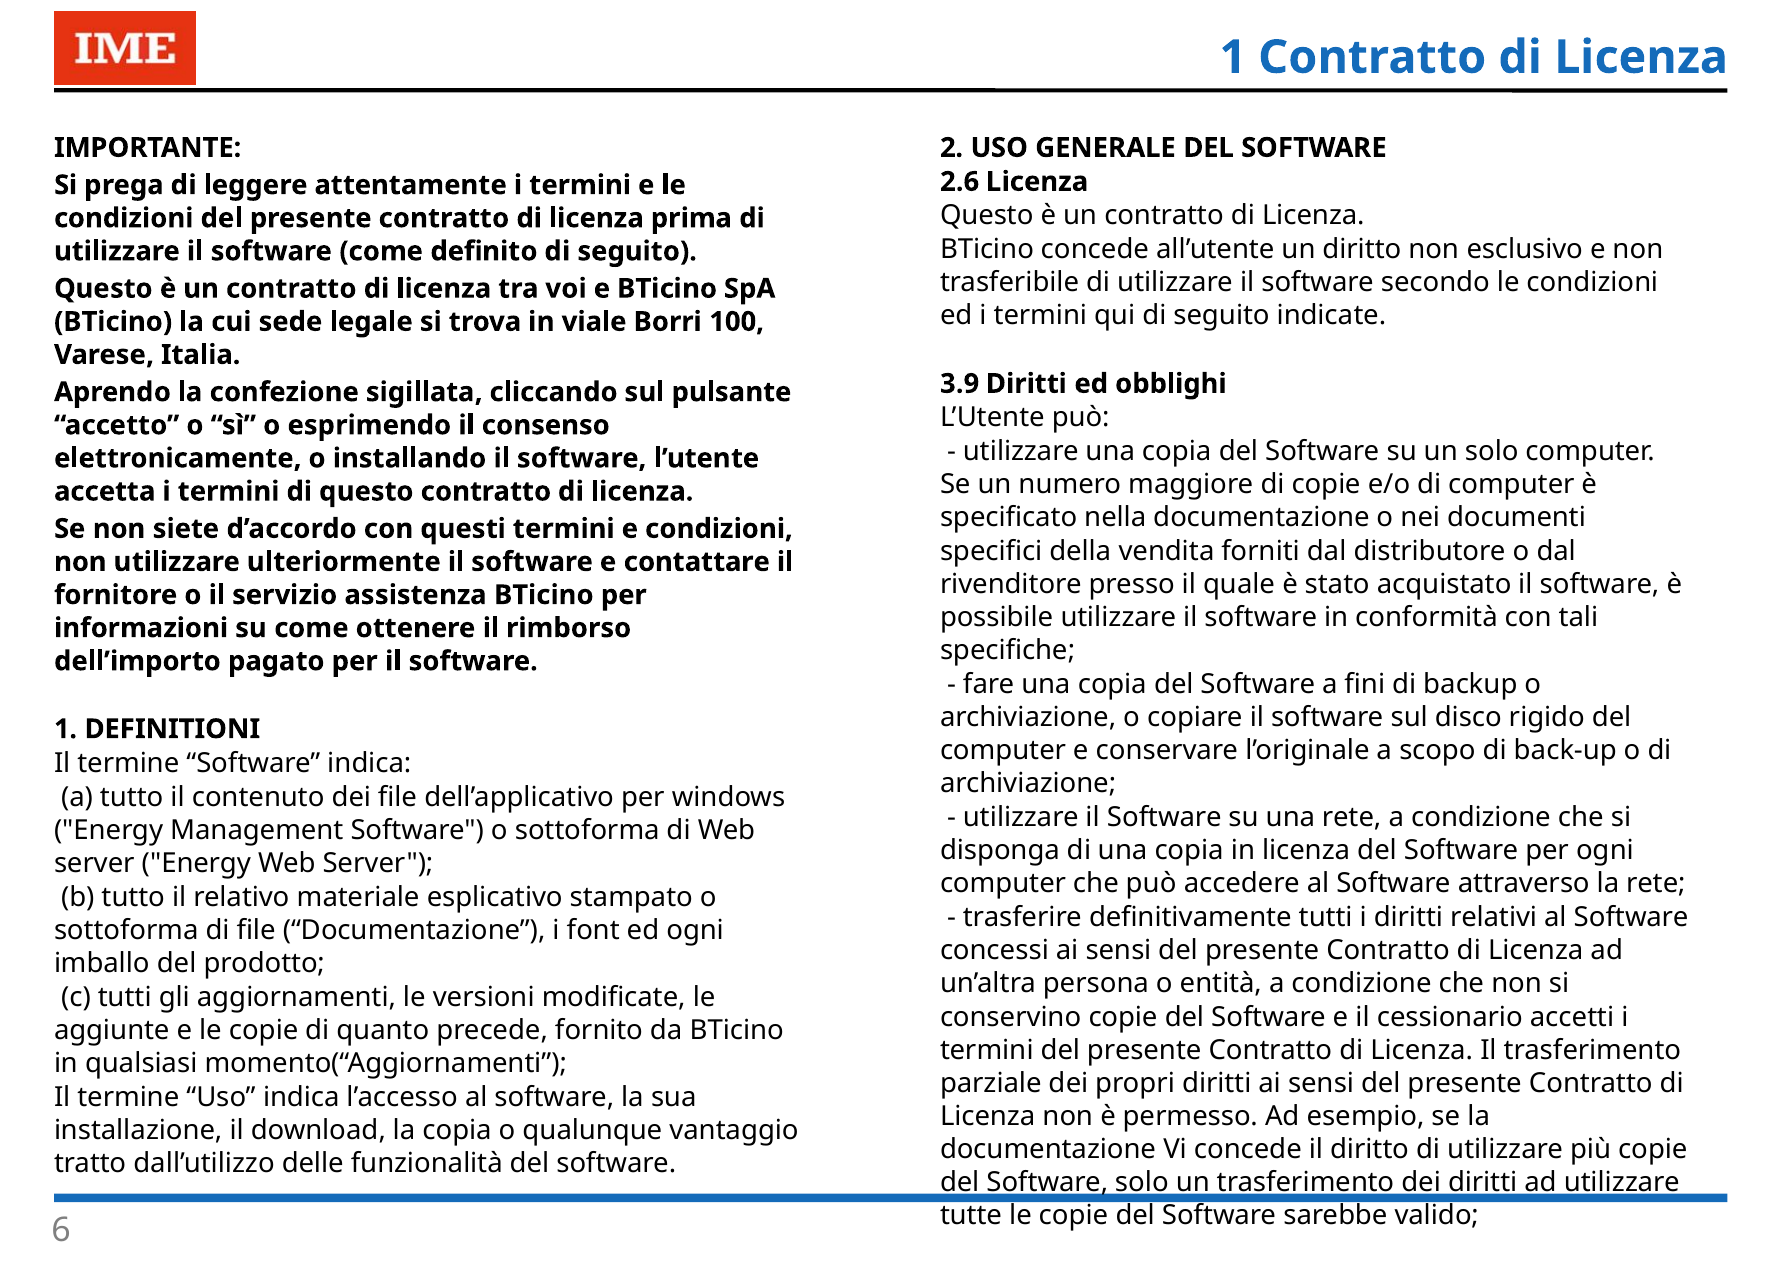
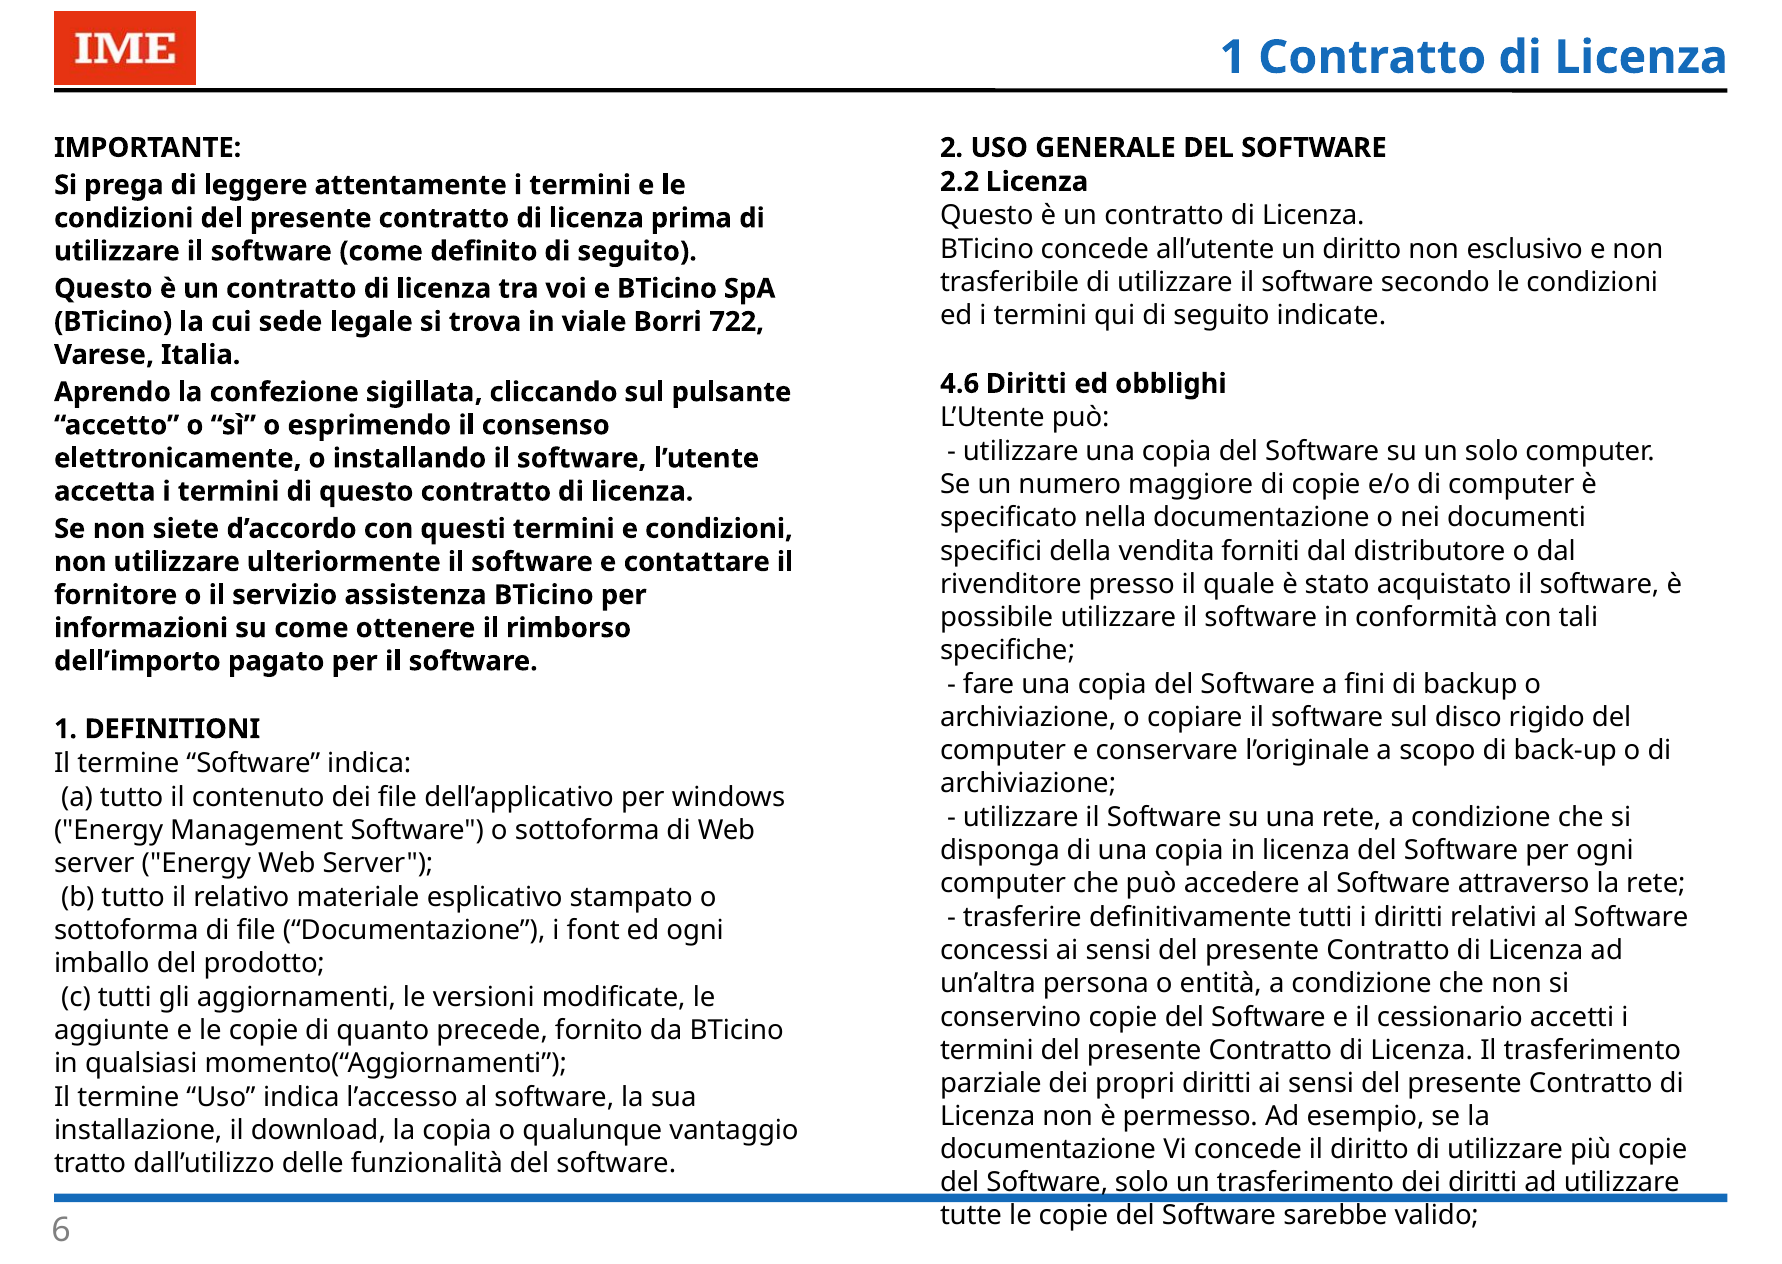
2.6: 2.6 -> 2.2
100: 100 -> 722
3.9: 3.9 -> 4.6
